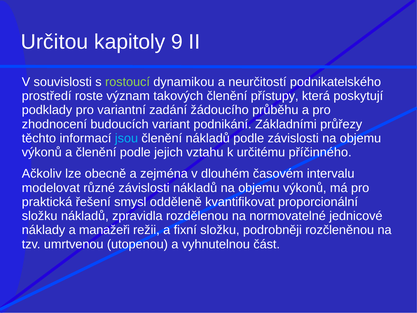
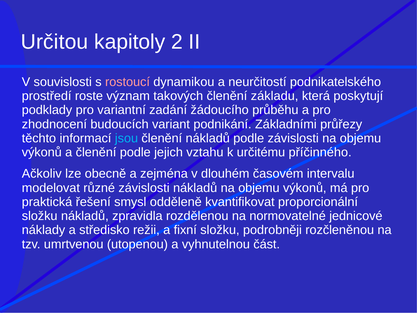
9: 9 -> 2
rostoucí colour: light green -> pink
přístupy: přístupy -> základu
manažeři: manažeři -> středisko
